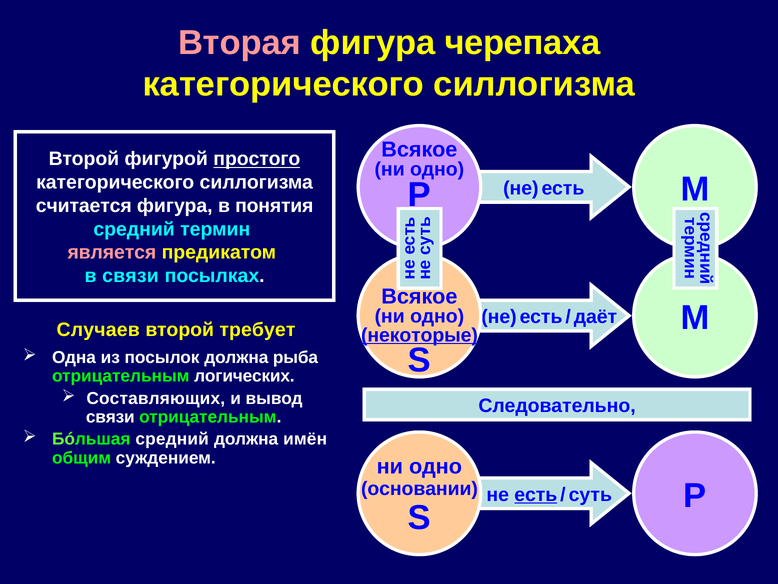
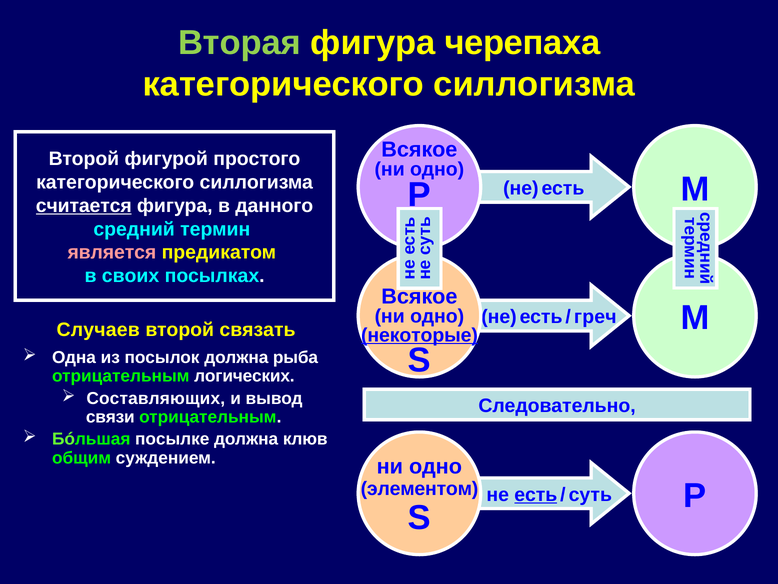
Вторая colour: pink -> light green
простого underline: present -> none
считается underline: none -> present
понятия: понятия -> данного
в связи: связи -> своих
даёт: даёт -> греч
требует: требует -> связать
Бóльшая средний: средний -> посылке
имён: имён -> клюв
основании: основании -> элементом
